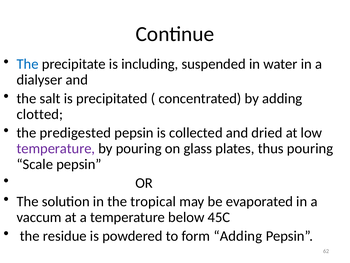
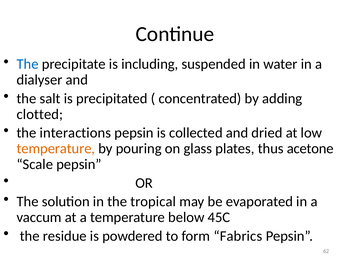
predigested: predigested -> interactions
temperature at (56, 148) colour: purple -> orange
thus pouring: pouring -> acetone
form Adding: Adding -> Fabrics
